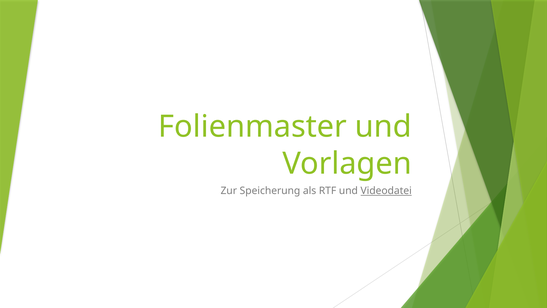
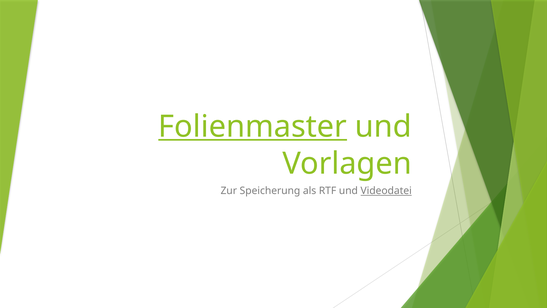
Folienmaster underline: none -> present
